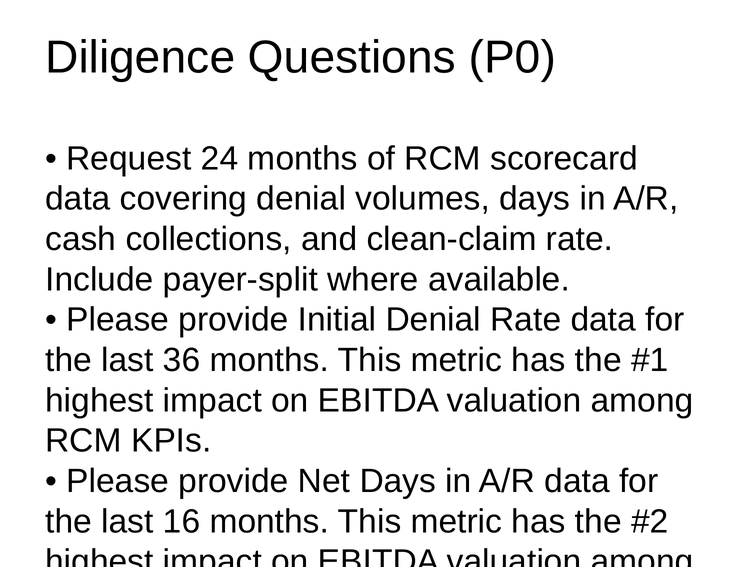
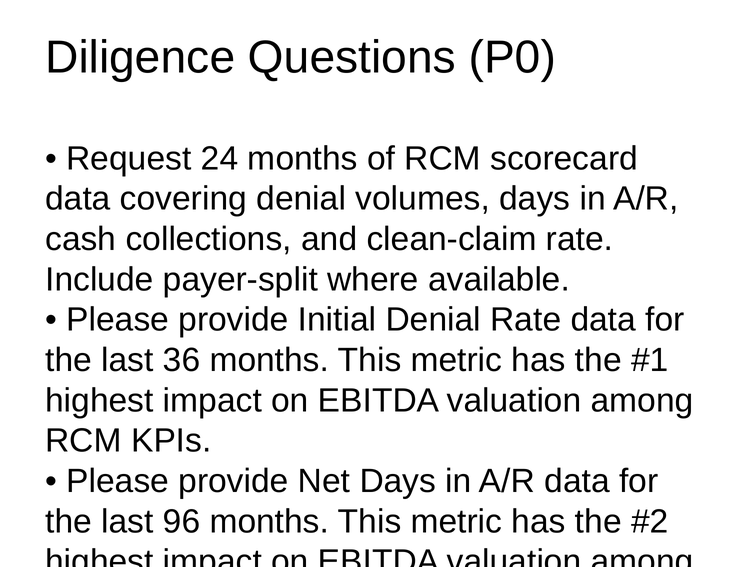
16: 16 -> 96
